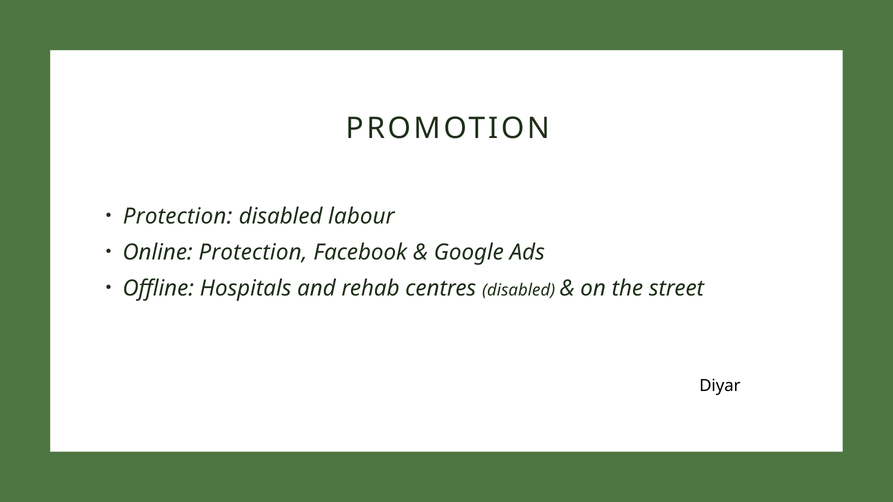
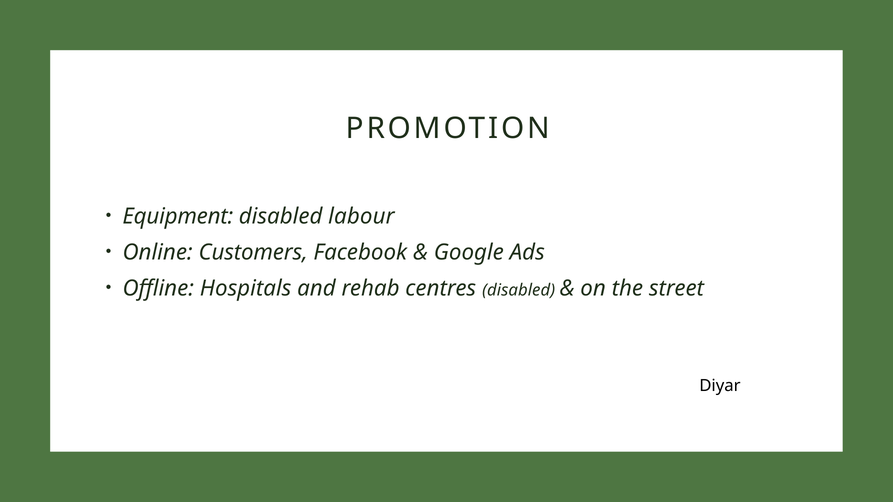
Protection at (178, 217): Protection -> Equipment
Online Protection: Protection -> Customers
